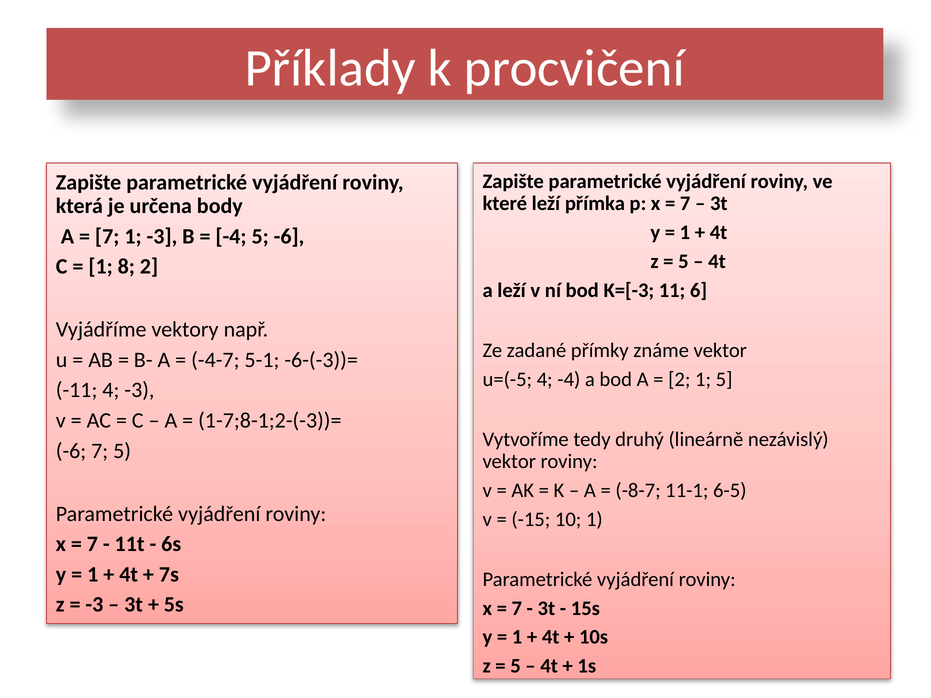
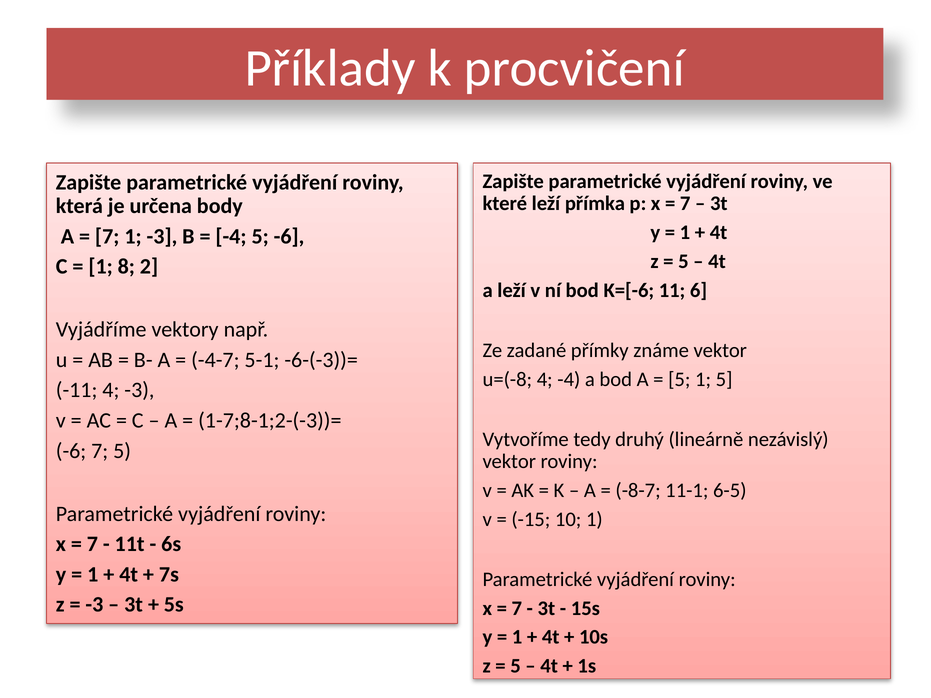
K=[-3: K=[-3 -> K=[-6
u=(-5: u=(-5 -> u=(-8
2 at (679, 379): 2 -> 5
